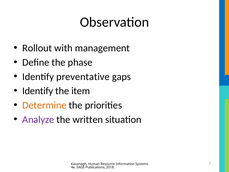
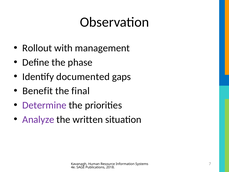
preventative: preventative -> documented
Identify at (38, 91): Identify -> Benefit
item: item -> final
Determine colour: orange -> purple
